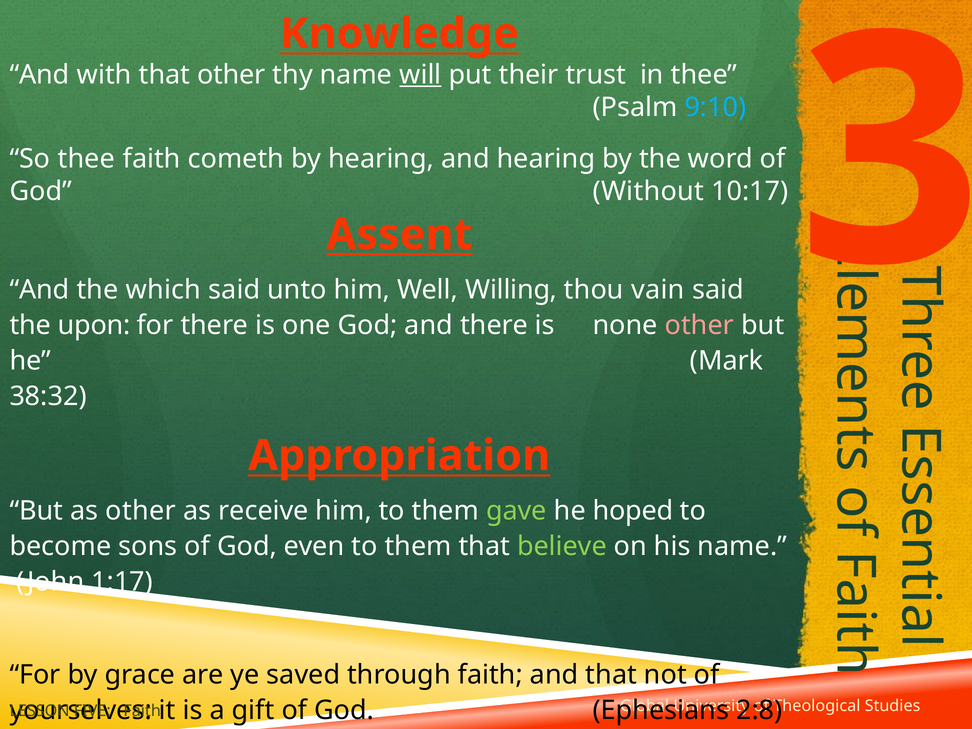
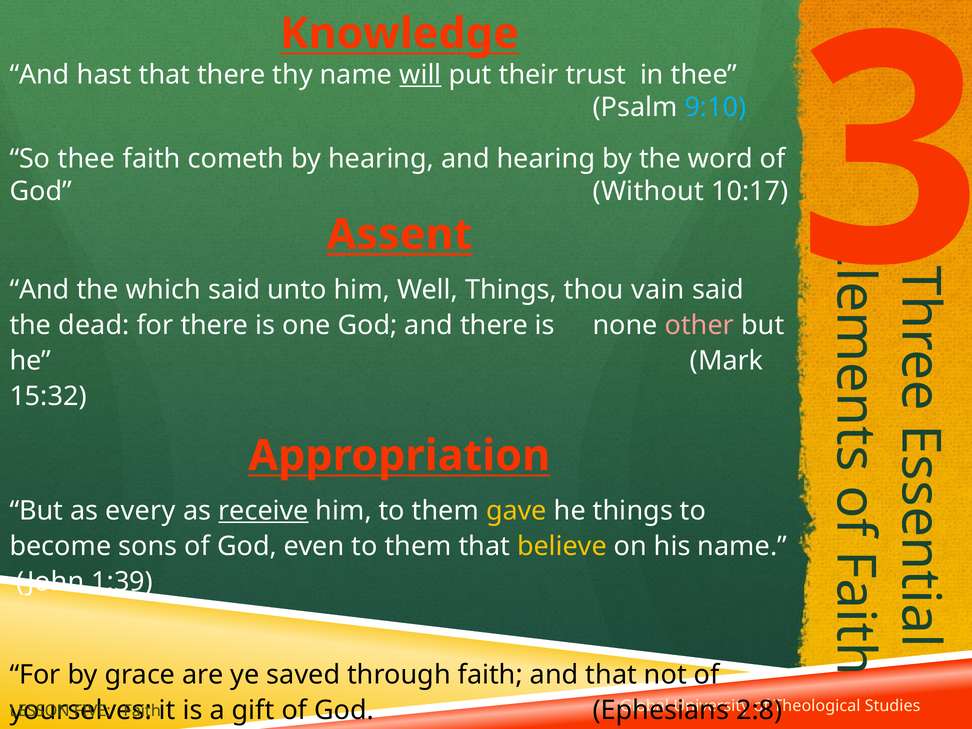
with: with -> hast
that other: other -> there
Well Willing: Willing -> Things
upon: upon -> dead
38:32: 38:32 -> 15:32
as other: other -> every
receive underline: none -> present
gave colour: light green -> yellow
he hoped: hoped -> things
believe colour: light green -> yellow
1:17: 1:17 -> 1:39
